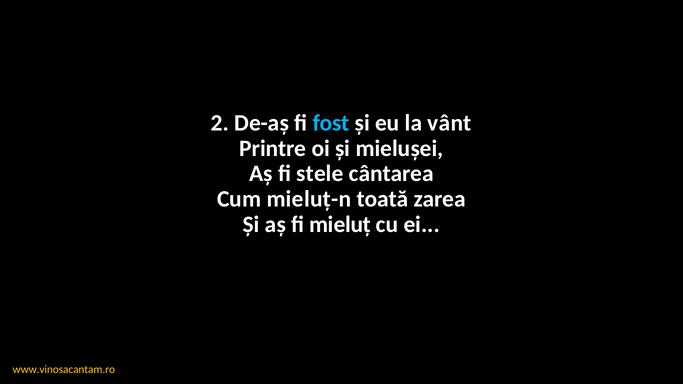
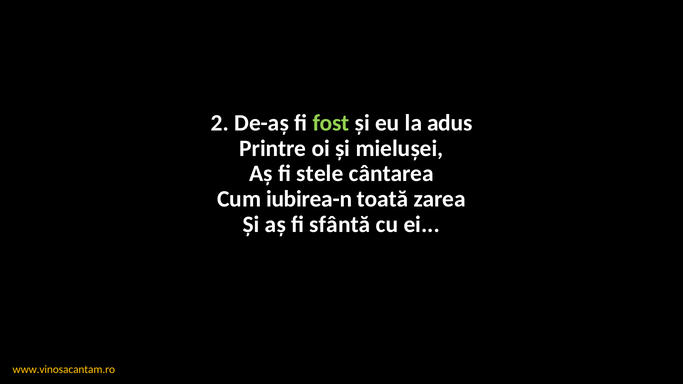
fost colour: light blue -> light green
vânt: vânt -> adus
mieluț-n: mieluț-n -> iubirea-n
mieluț: mieluț -> sfântă
